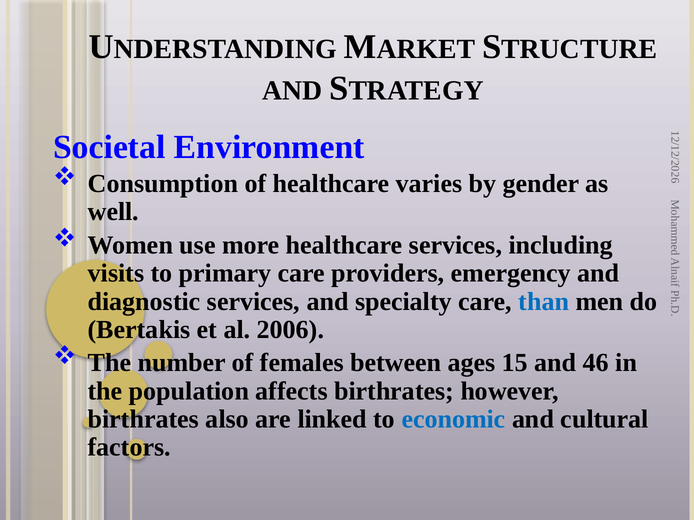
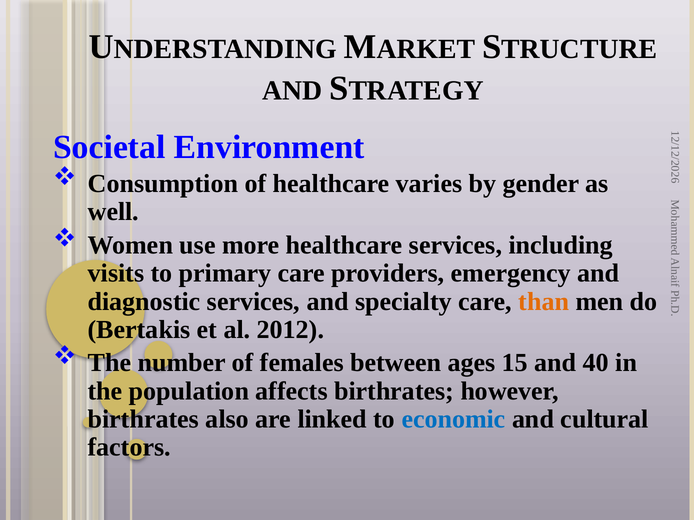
than colour: blue -> orange
2006: 2006 -> 2012
46: 46 -> 40
